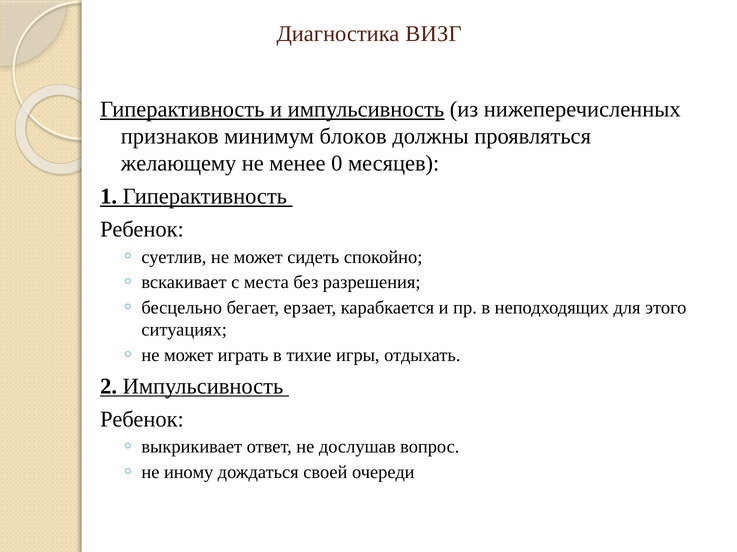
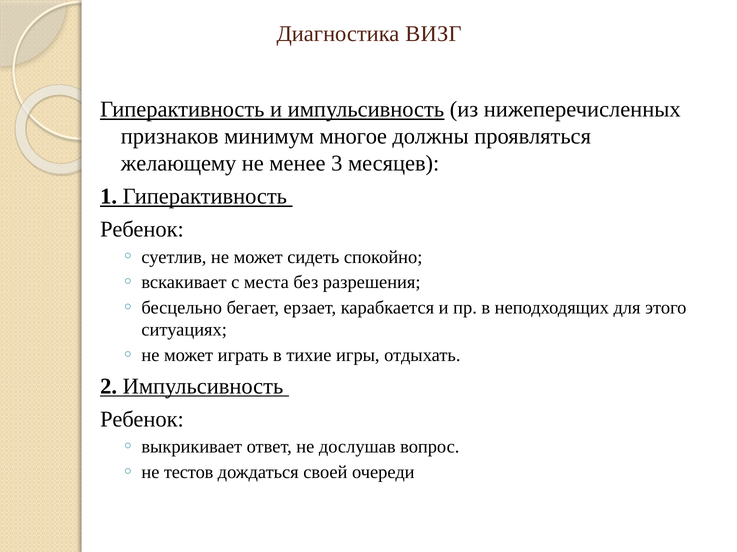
блоков: блоков -> многое
0: 0 -> 3
иному: иному -> тестов
